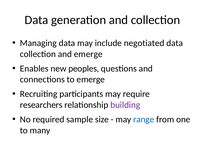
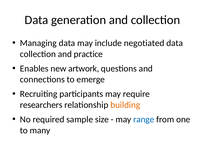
and emerge: emerge -> practice
peoples: peoples -> artwork
building colour: purple -> orange
